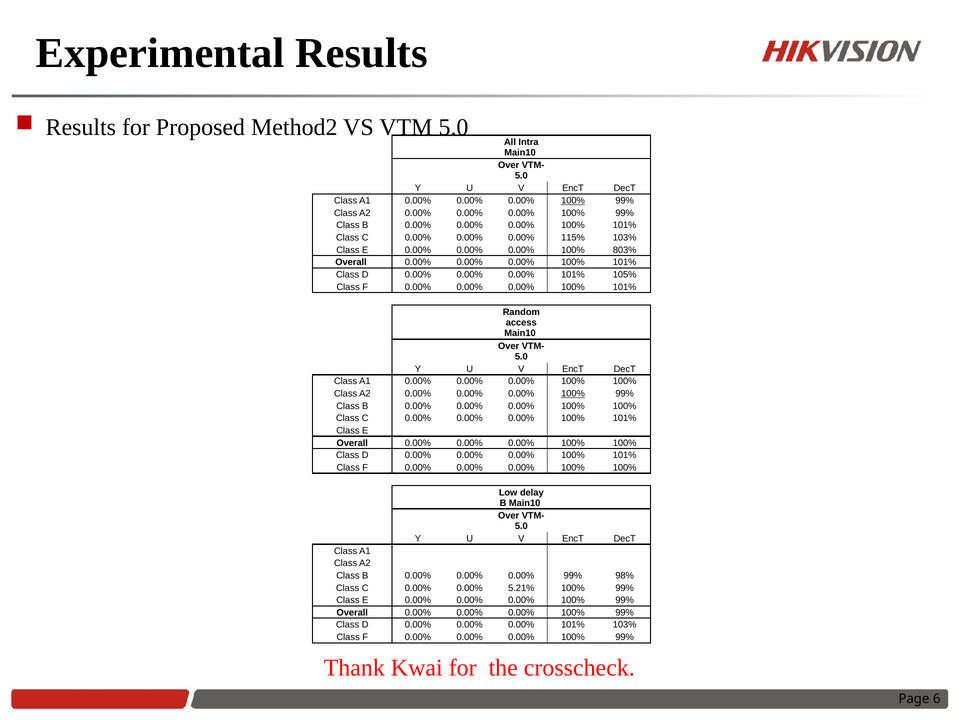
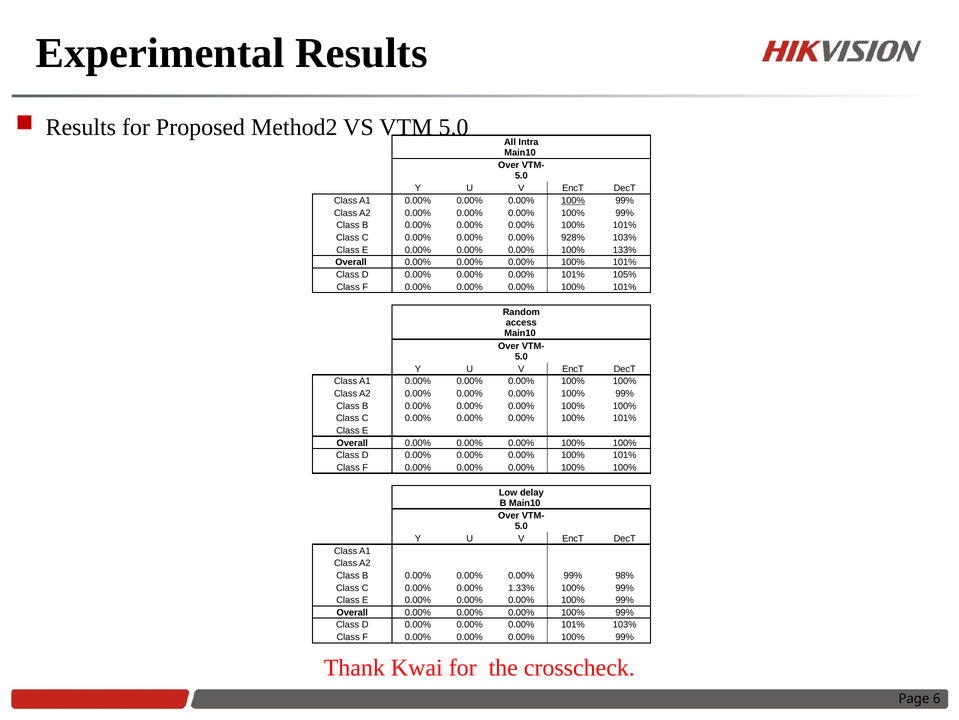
115%: 115% -> 928%
803%: 803% -> 133%
100% at (573, 393) underline: present -> none
5.21%: 5.21% -> 1.33%
